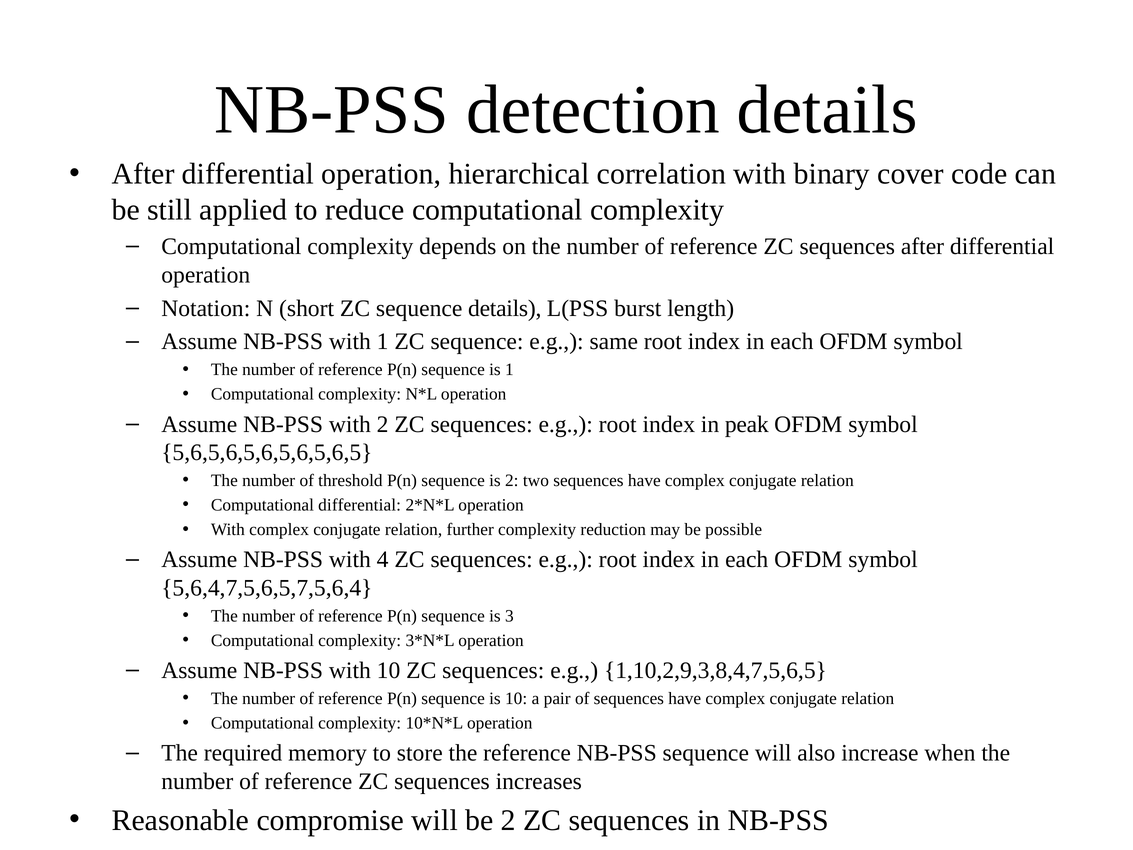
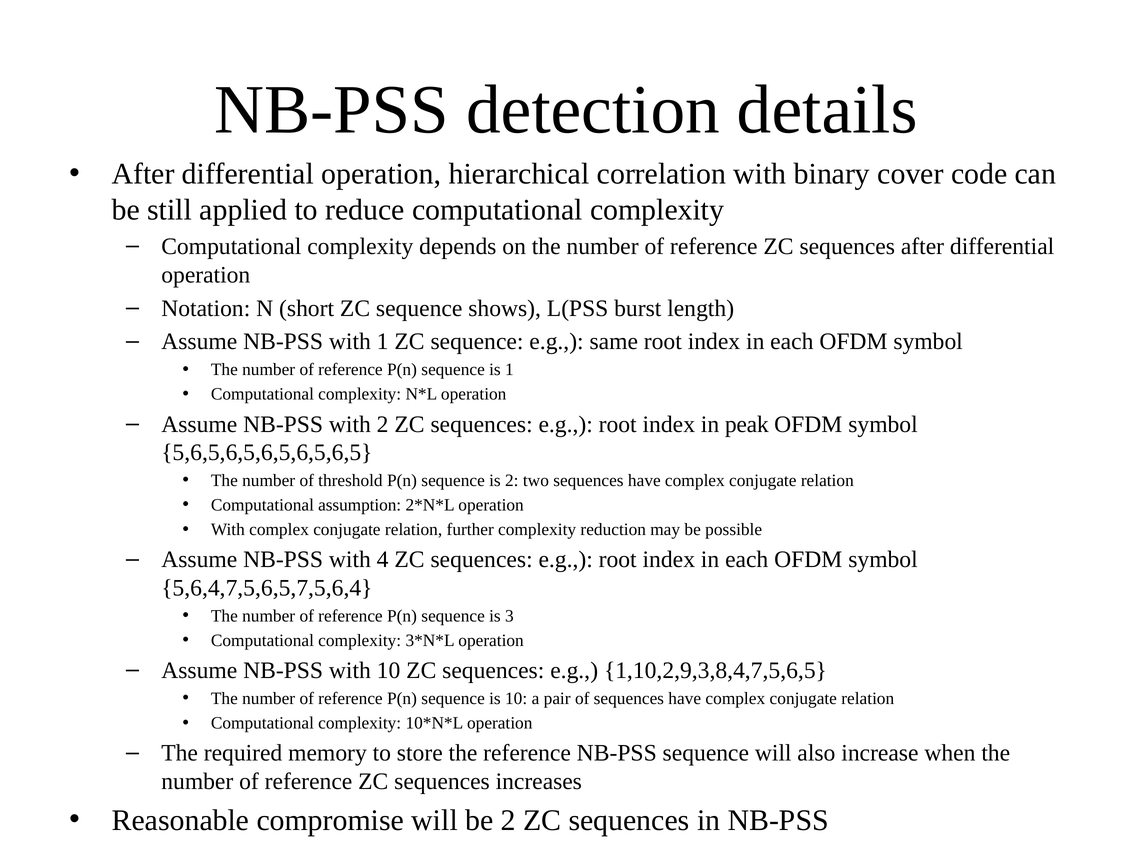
sequence details: details -> shows
Computational differential: differential -> assumption
